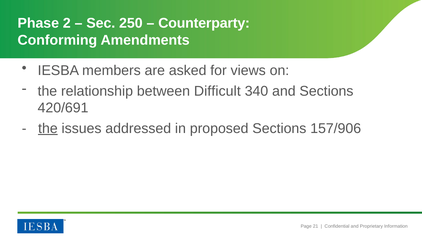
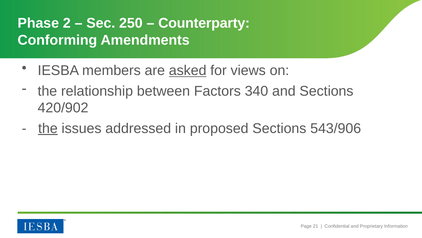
asked underline: none -> present
Difficult: Difficult -> Factors
420/691: 420/691 -> 420/902
157/906: 157/906 -> 543/906
